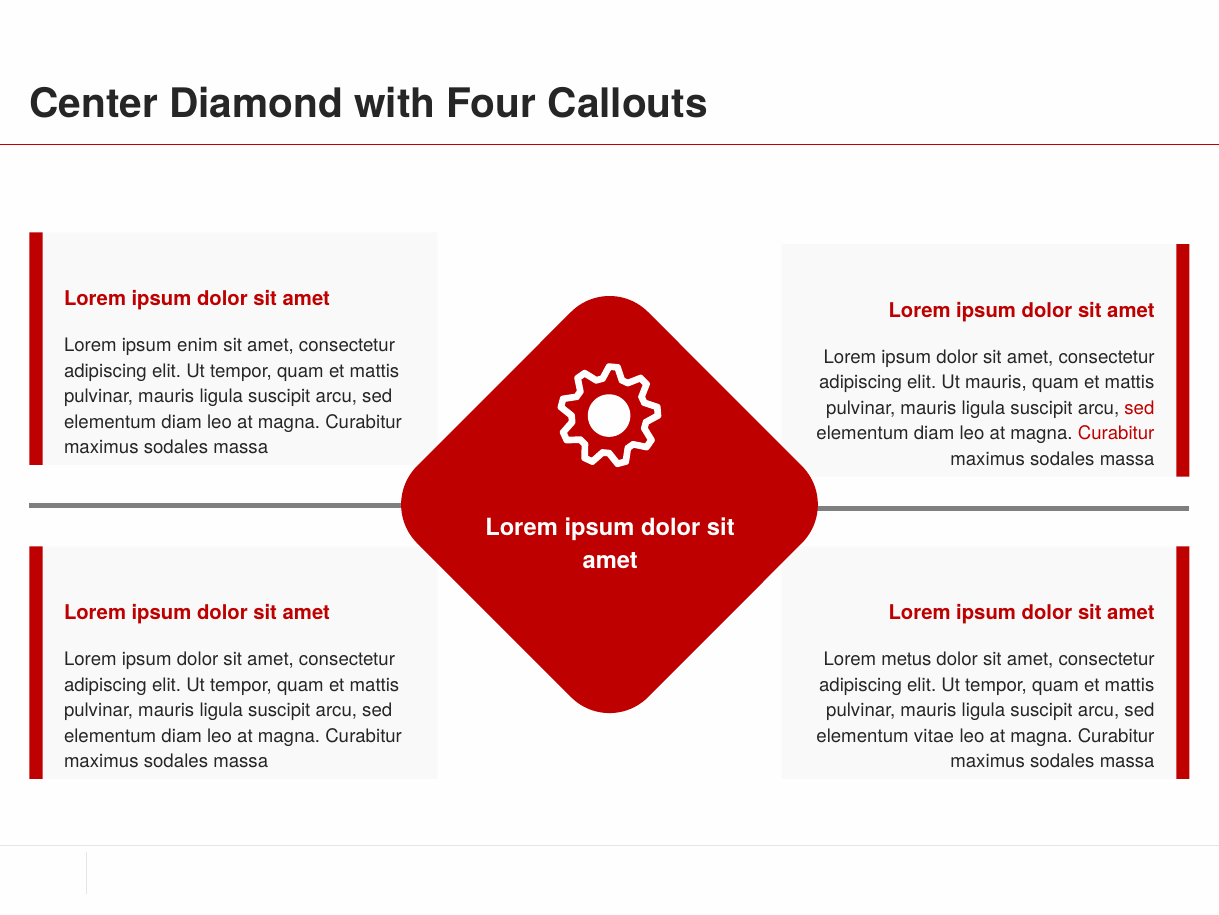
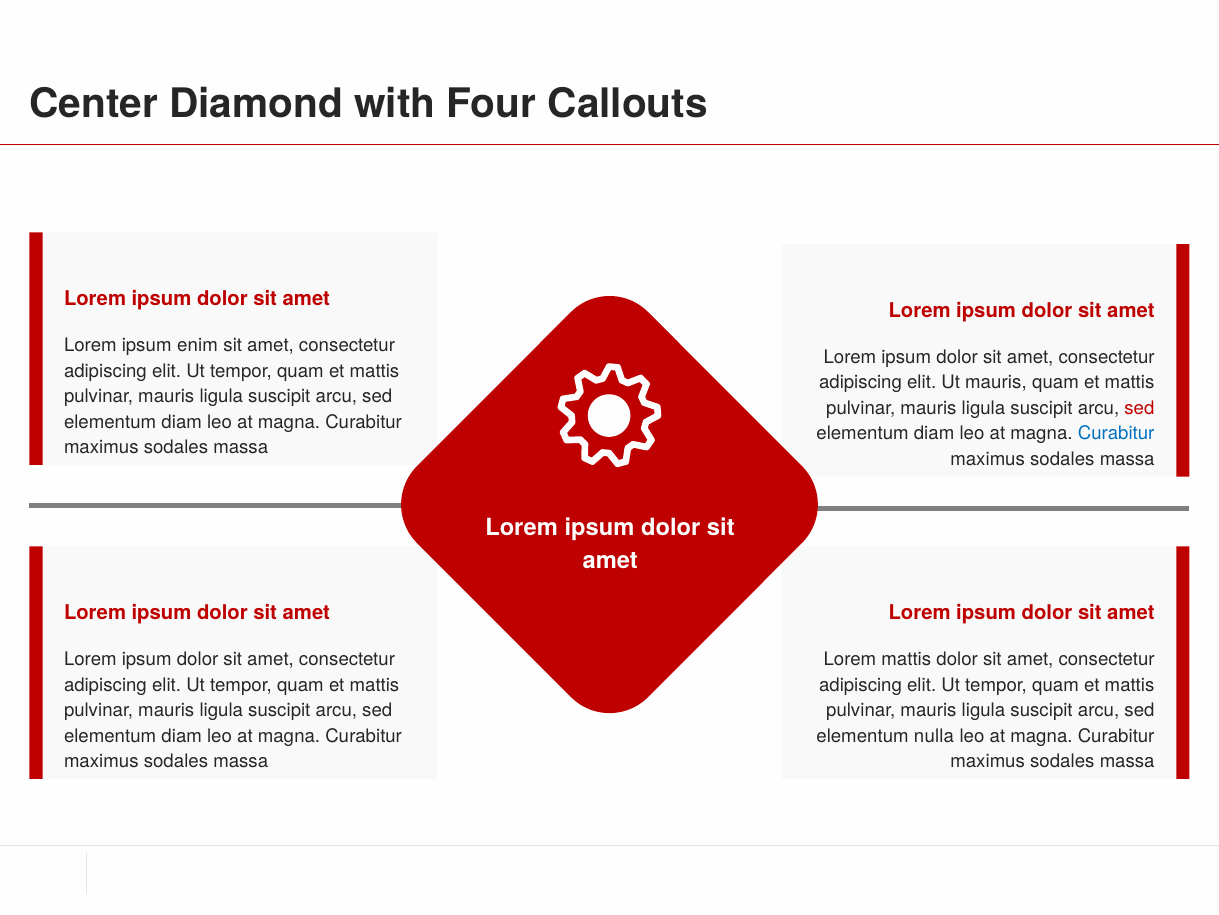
Curabitur at (1116, 433) colour: red -> blue
Lorem metus: metus -> mattis
vitae: vitae -> nulla
